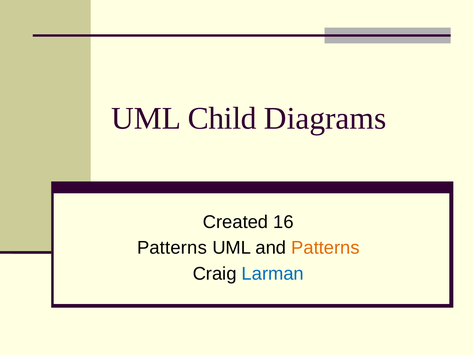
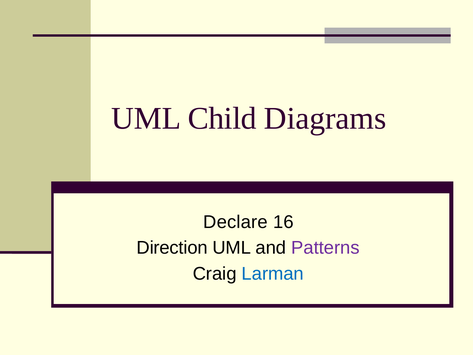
Created: Created -> Declare
Patterns at (172, 248): Patterns -> Direction
Patterns at (325, 248) colour: orange -> purple
